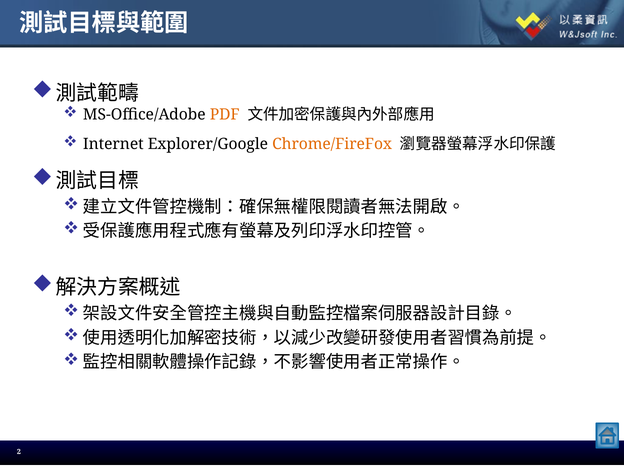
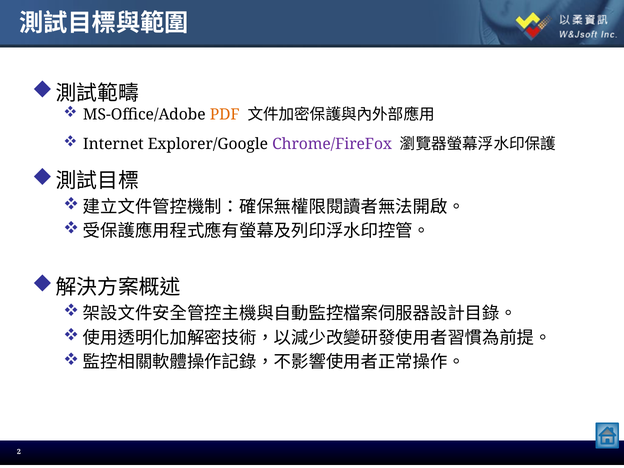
Chrome/FireFox colour: orange -> purple
